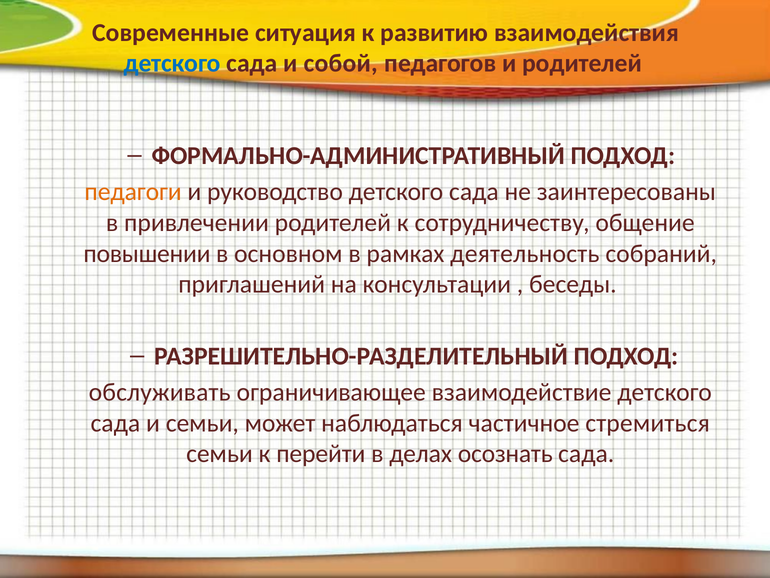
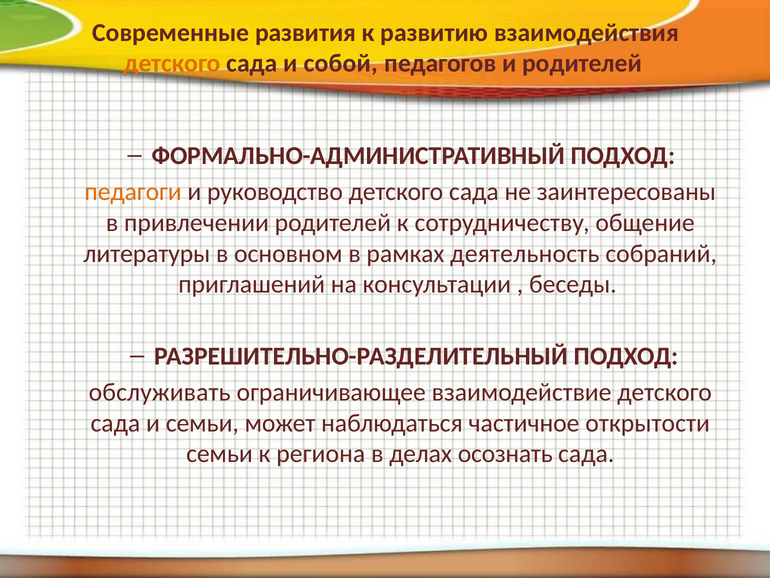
ситуация: ситуация -> развития
детского at (172, 63) colour: blue -> orange
повышении: повышении -> литературы
стремиться: стремиться -> открытости
перейти: перейти -> региона
